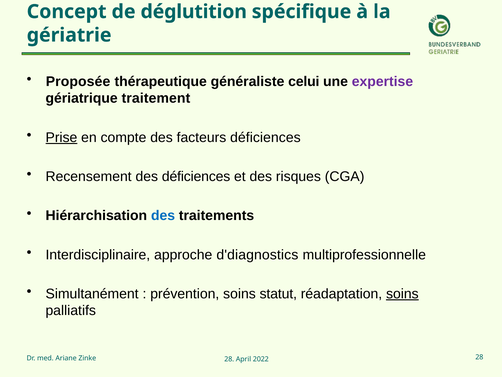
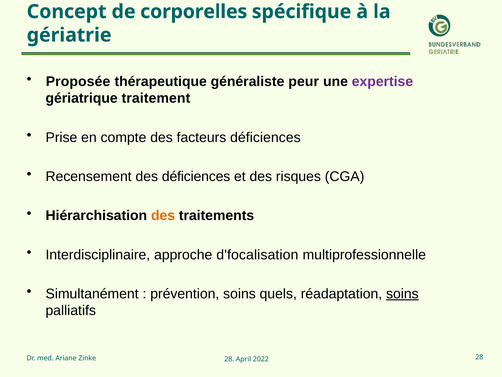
déglutition: déglutition -> corporelles
celui: celui -> peur
Prise underline: present -> none
des at (163, 215) colour: blue -> orange
d'diagnostics: d'diagnostics -> d'focalisation
statut: statut -> quels
